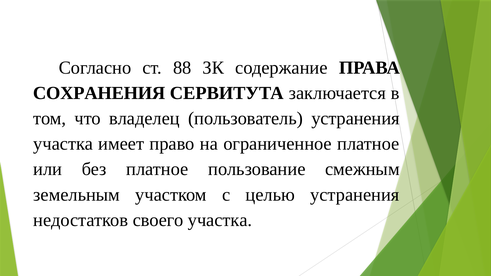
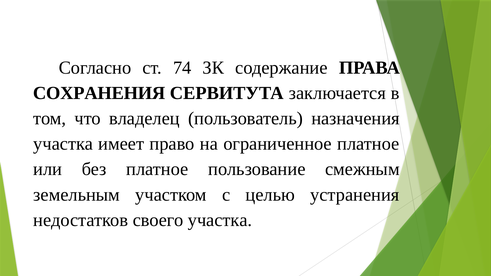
88: 88 -> 74
пользователь устранения: устранения -> назначения
